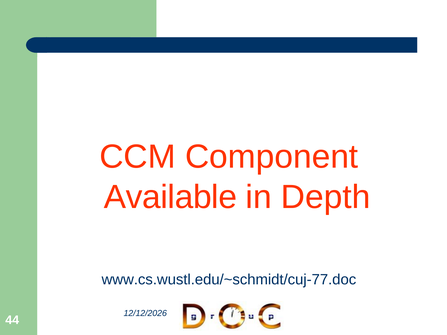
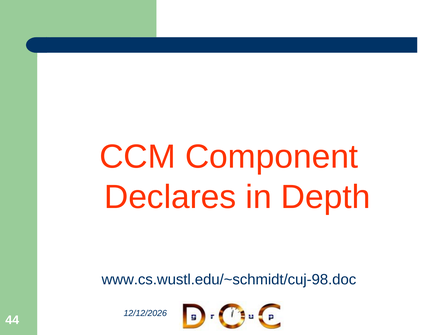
Available: Available -> Declares
www.cs.wustl.edu/~schmidt/cuj-77.doc: www.cs.wustl.edu/~schmidt/cuj-77.doc -> www.cs.wustl.edu/~schmidt/cuj-98.doc
